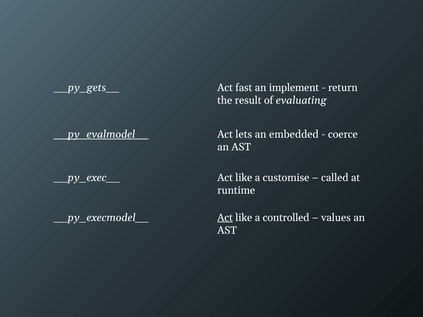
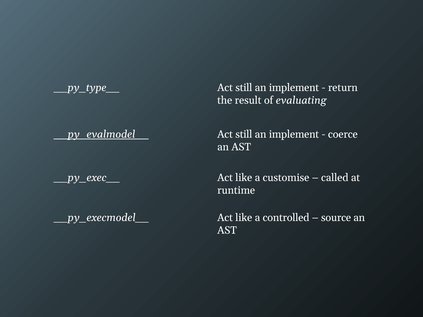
__py_gets__: __py_gets__ -> __py_type__
fast at (244, 88): fast -> still
lets at (244, 134): lets -> still
embedded at (294, 134): embedded -> implement
Act at (225, 218) underline: present -> none
values: values -> source
